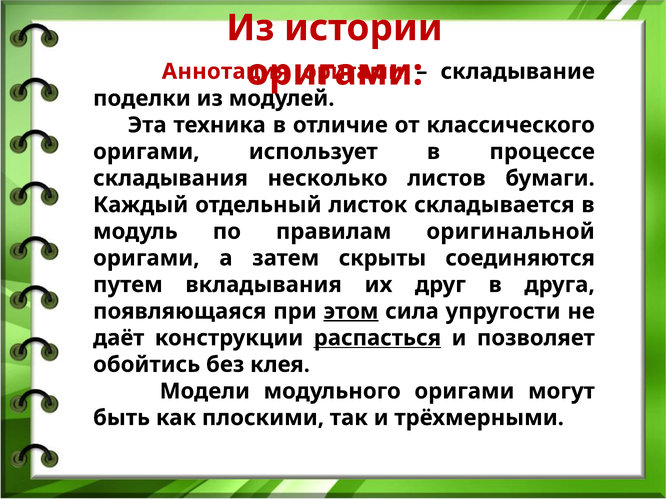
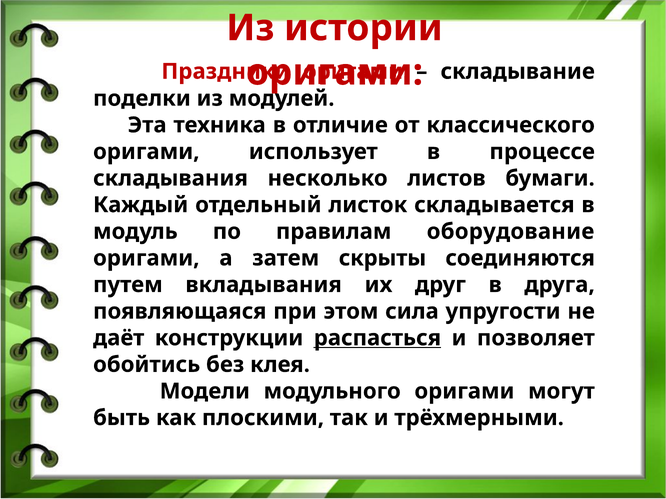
Аннотация: Аннотация -> Праздники
оригинальной: оригинальной -> оборудование
этом underline: present -> none
